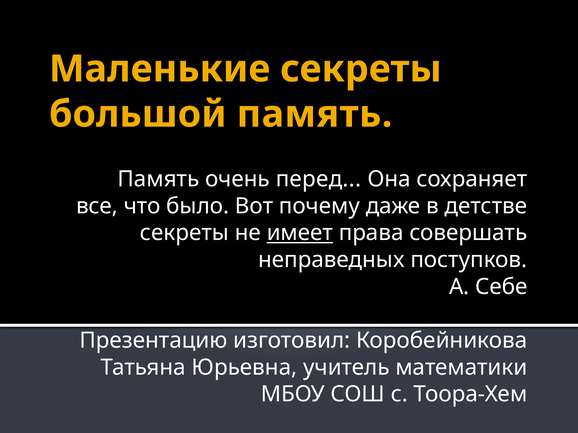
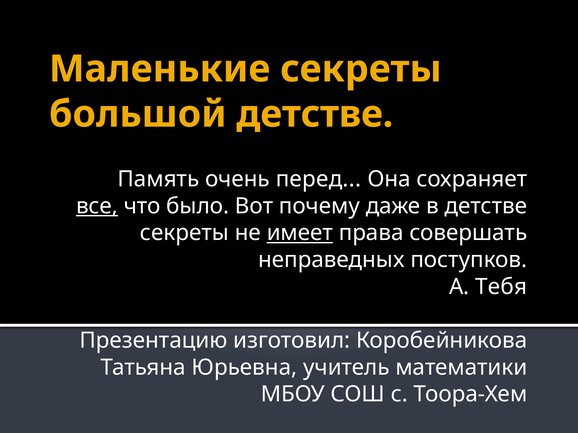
большой память: память -> детстве
все underline: none -> present
Себе: Себе -> Тебя
